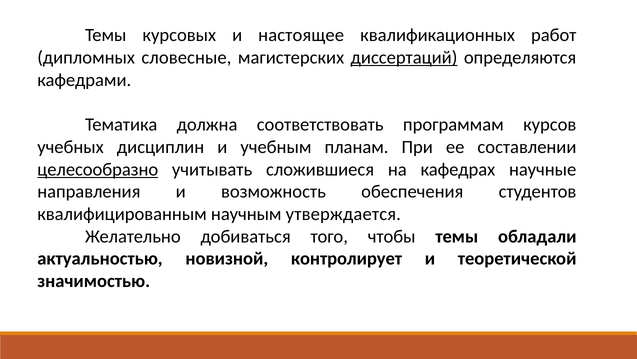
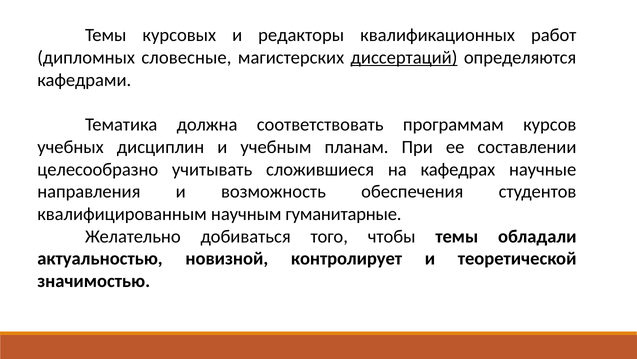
настоящее: настоящее -> редакторы
целесообразно underline: present -> none
утверждается: утверждается -> гуманитарные
